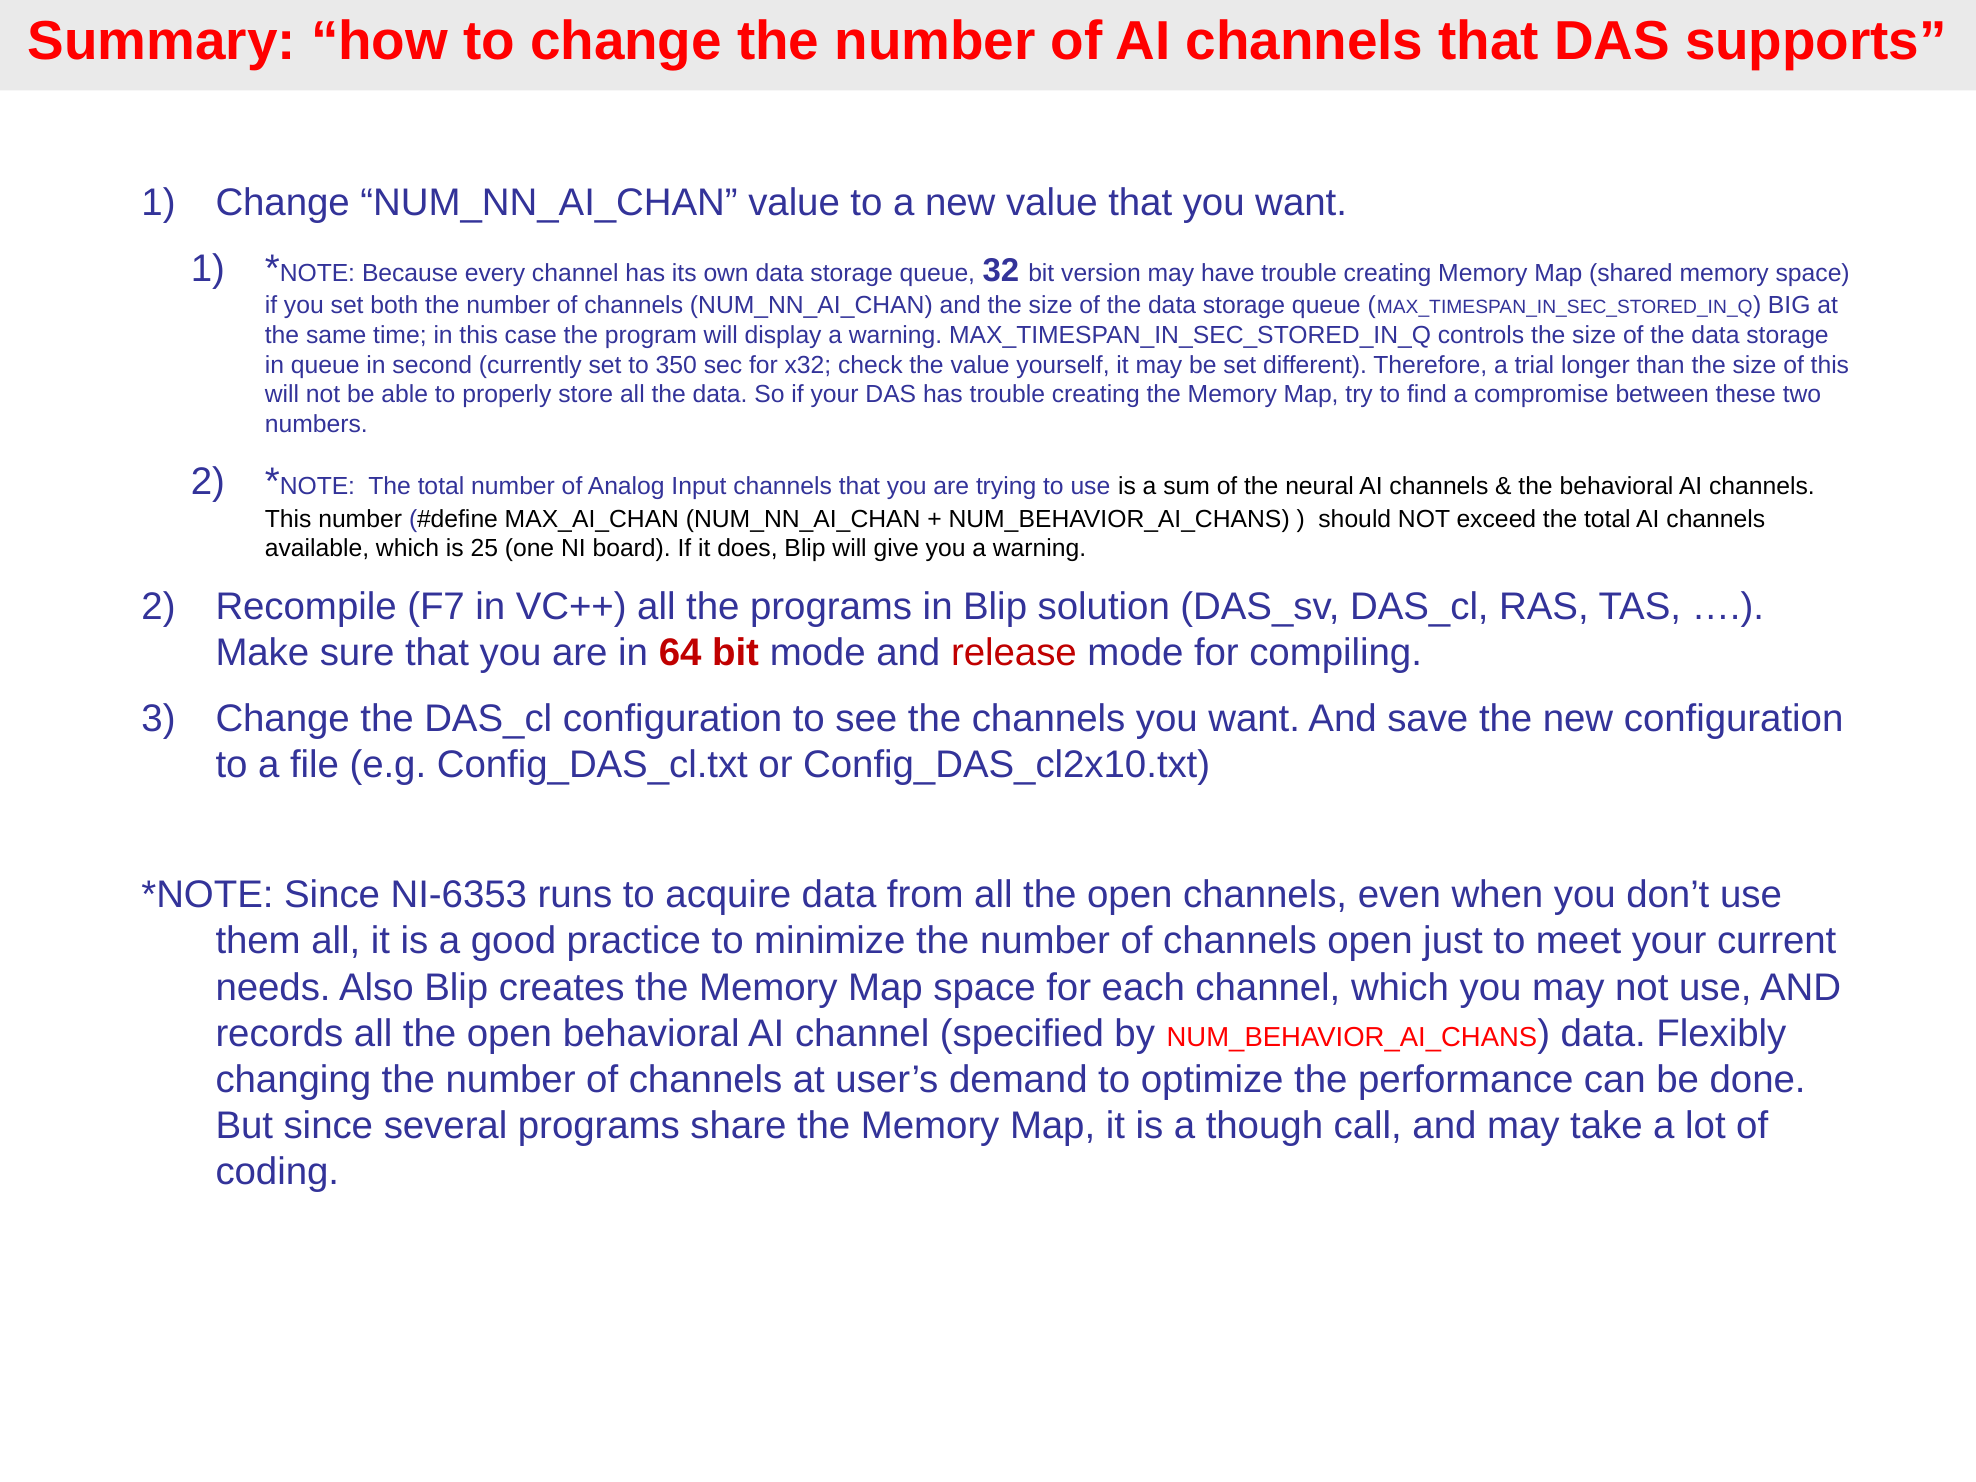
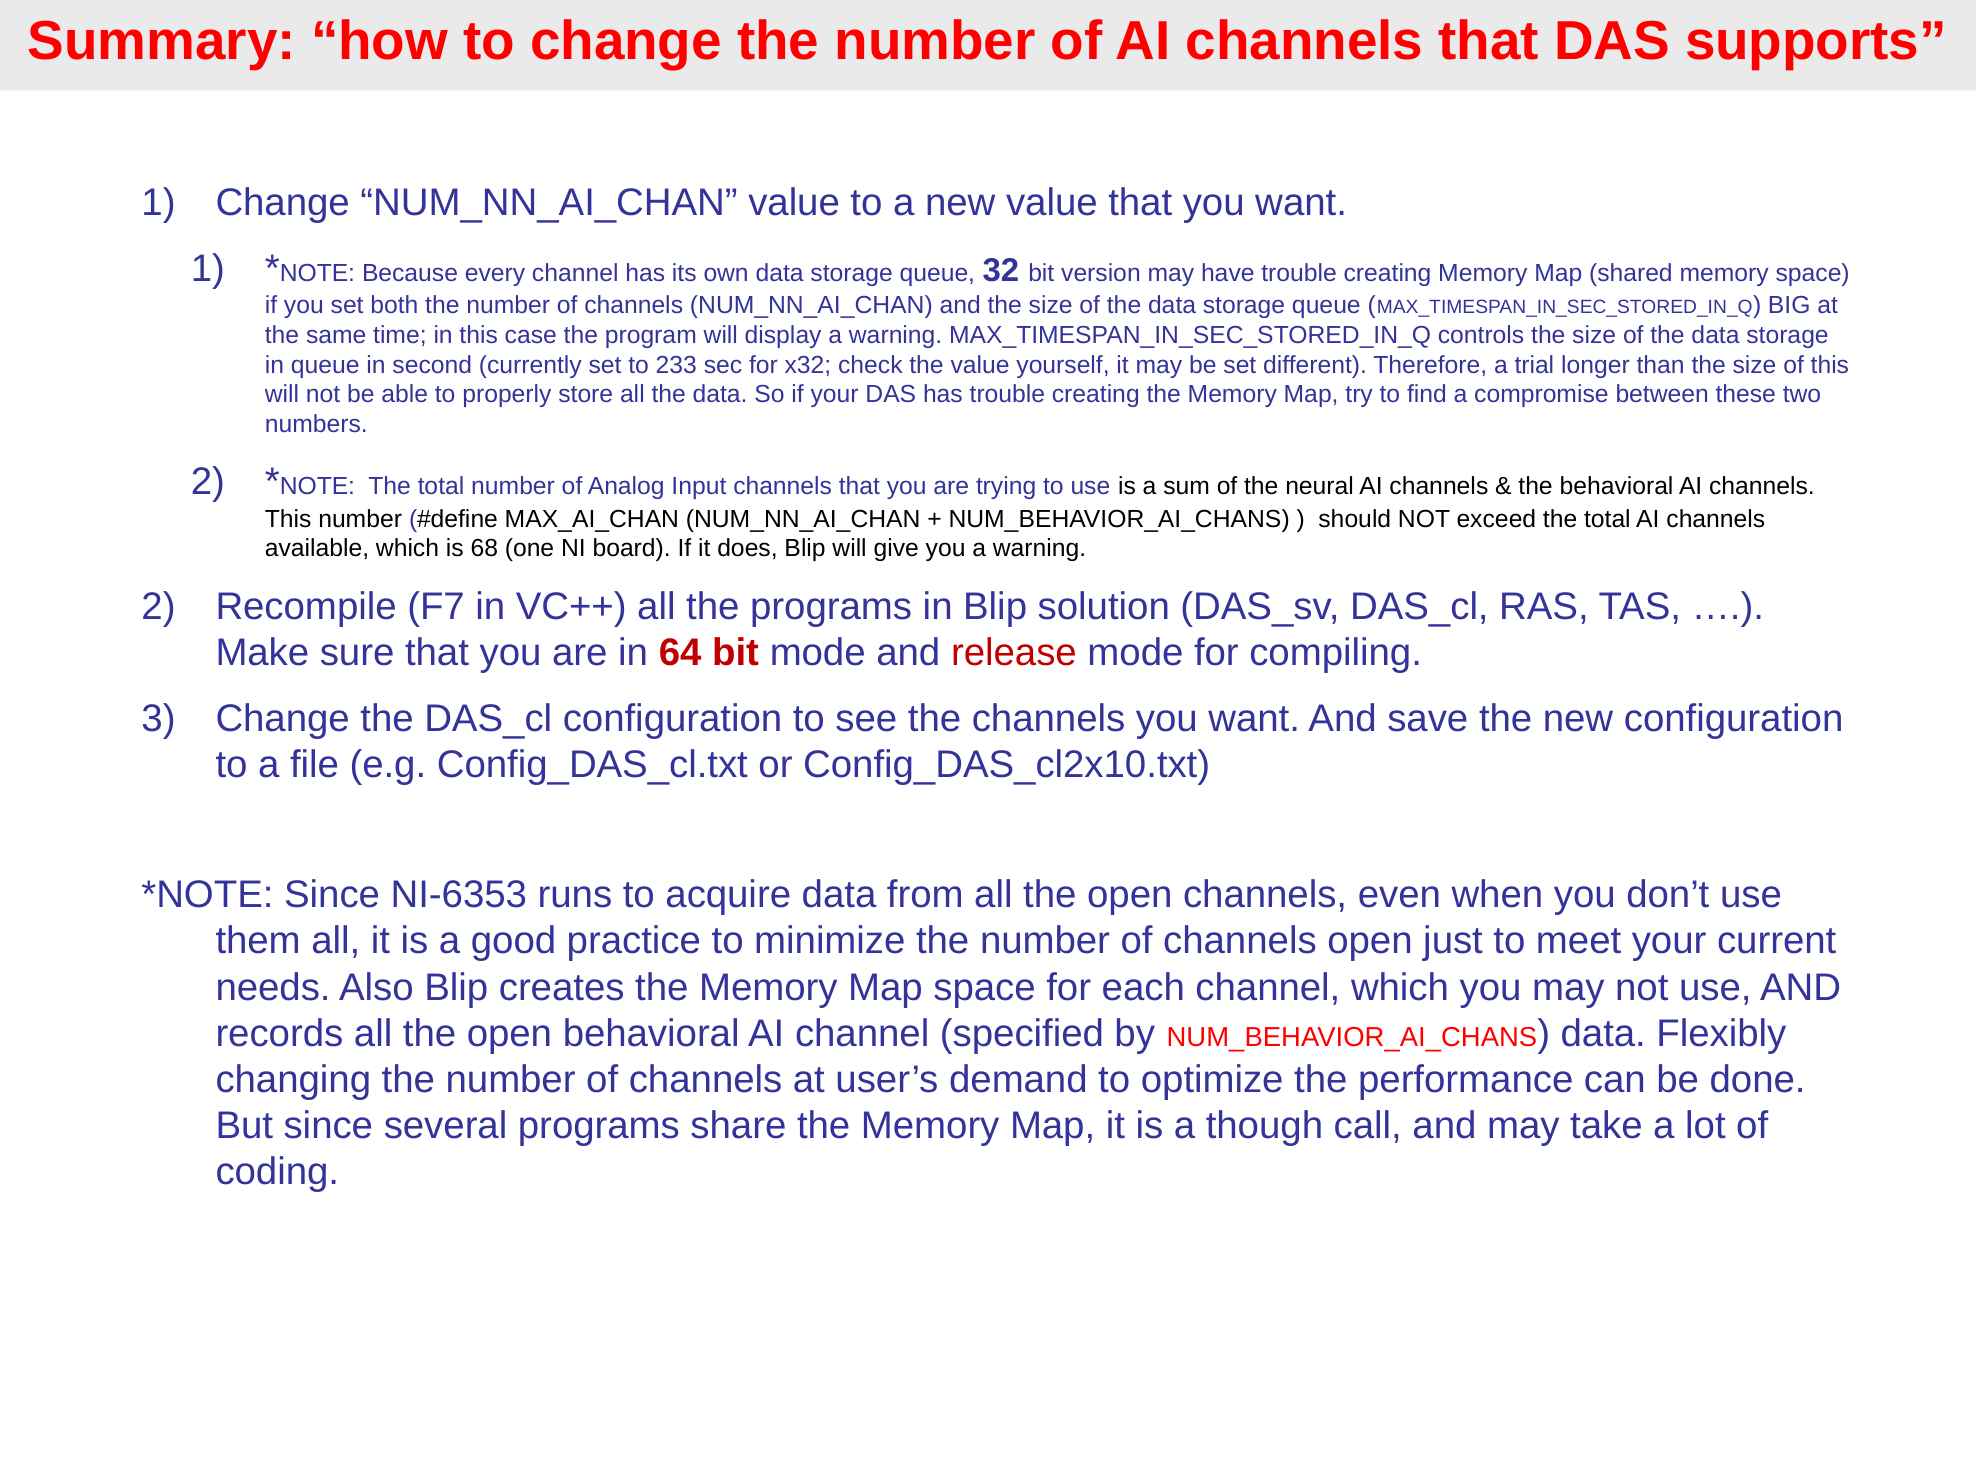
350: 350 -> 233
25: 25 -> 68
